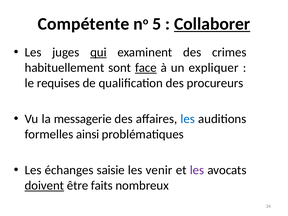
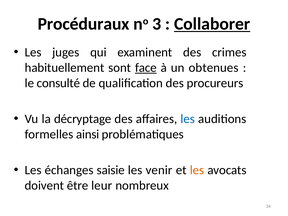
Compétente: Compétente -> Procéduraux
5: 5 -> 3
qui underline: present -> none
expliquer: expliquer -> obtenues
requises: requises -> consulté
messagerie: messagerie -> décryptage
les at (197, 170) colour: purple -> orange
doivent underline: present -> none
faits: faits -> leur
